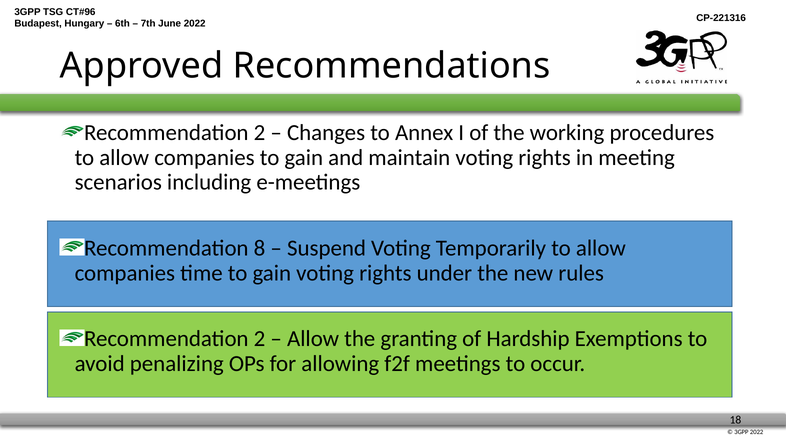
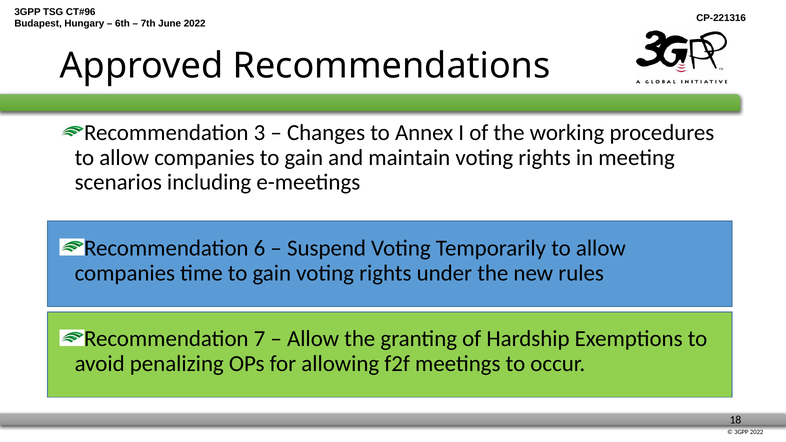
2 at (260, 133): 2 -> 3
8: 8 -> 6
2 at (260, 339): 2 -> 7
